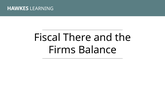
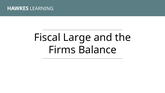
There: There -> Large
